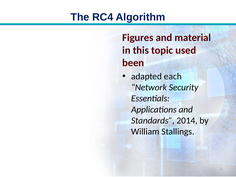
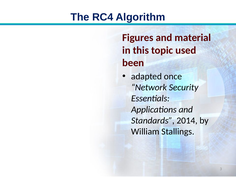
each: each -> once
